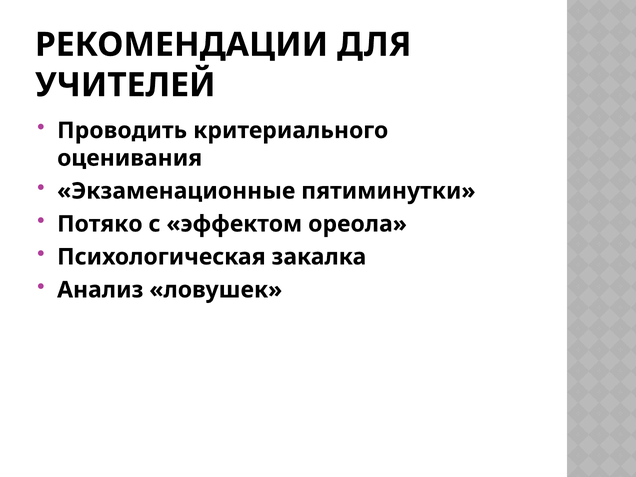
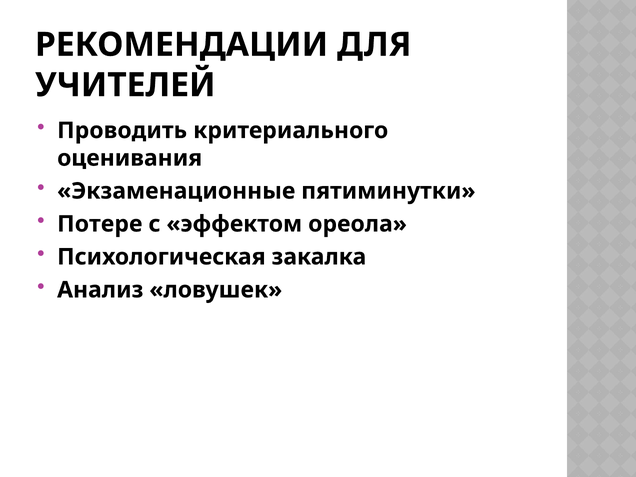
Потяко: Потяко -> Потере
